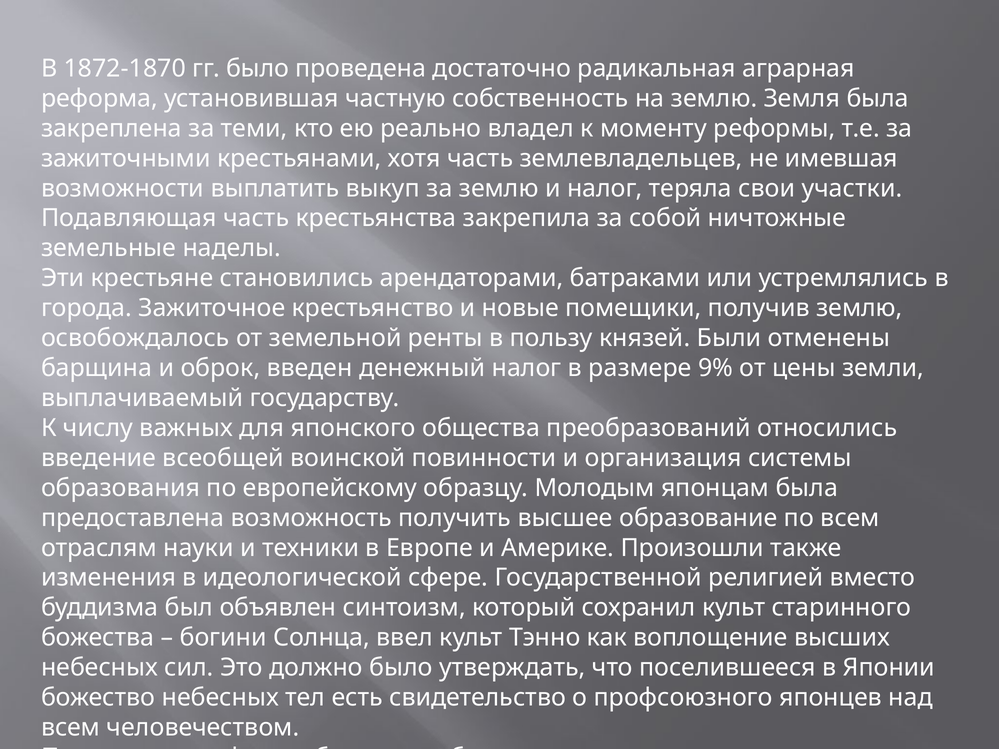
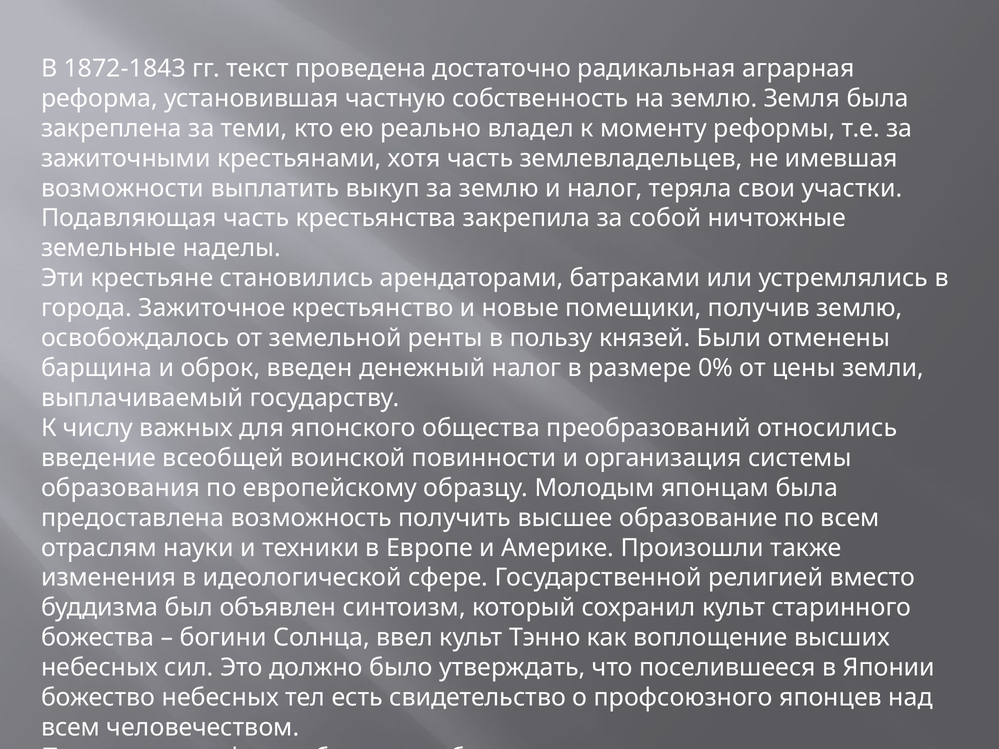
1872-1870: 1872-1870 -> 1872-1843
гг было: было -> текст
9%: 9% -> 0%
